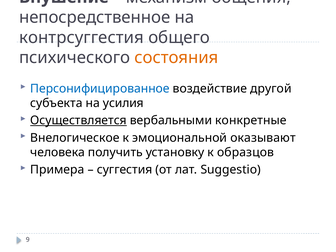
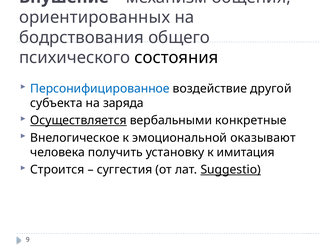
непосредственное: непосредственное -> ориентированных
контрсуггестия: контрсуггестия -> бодрствования
состояния colour: orange -> black
усилия: усилия -> заряда
образцов: образцов -> имитация
Примера: Примера -> Строится
Suggestio underline: none -> present
